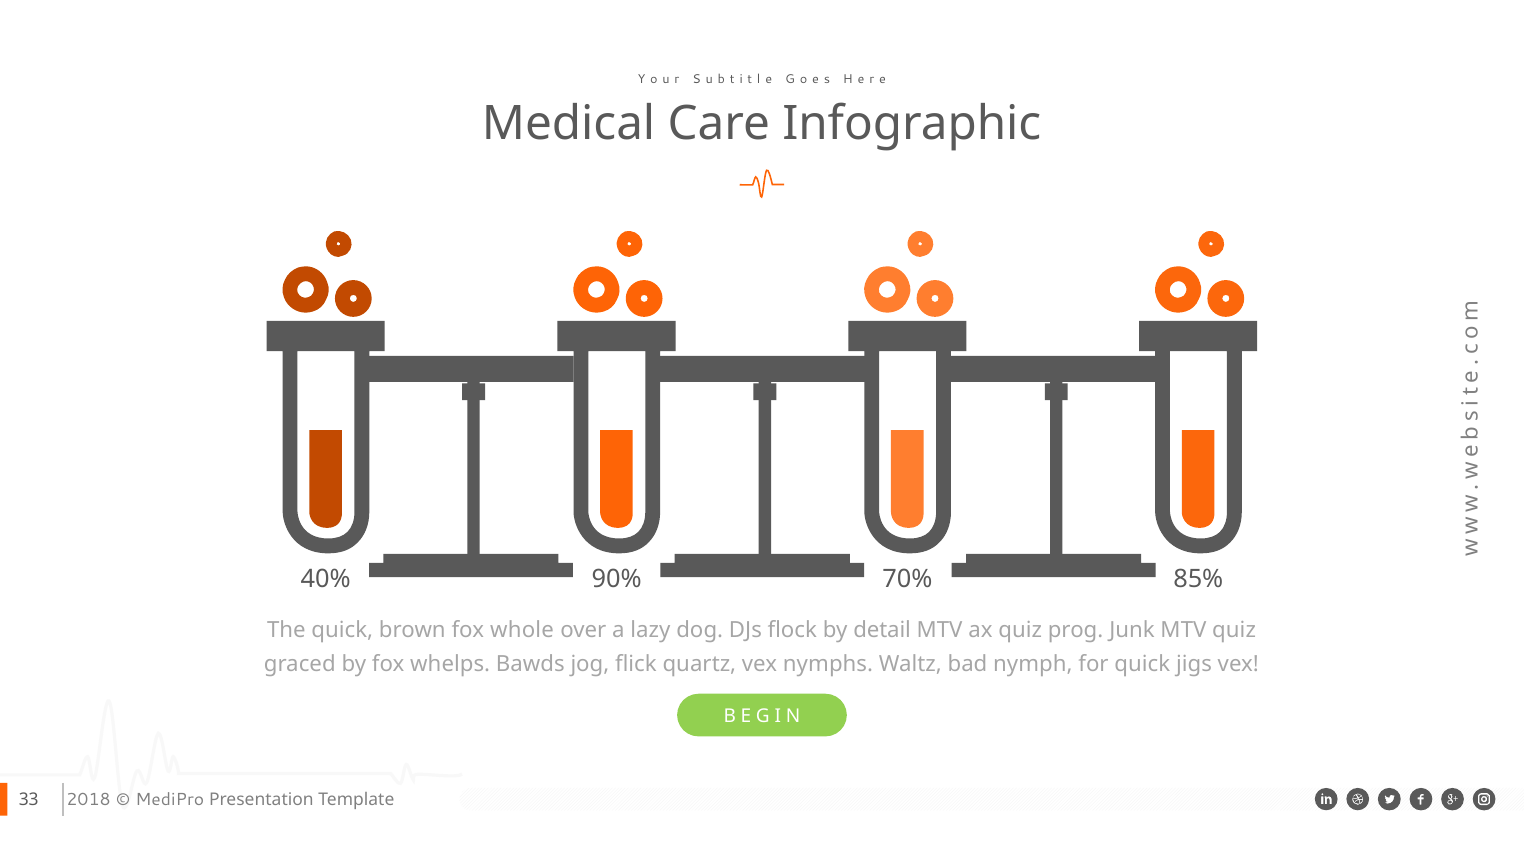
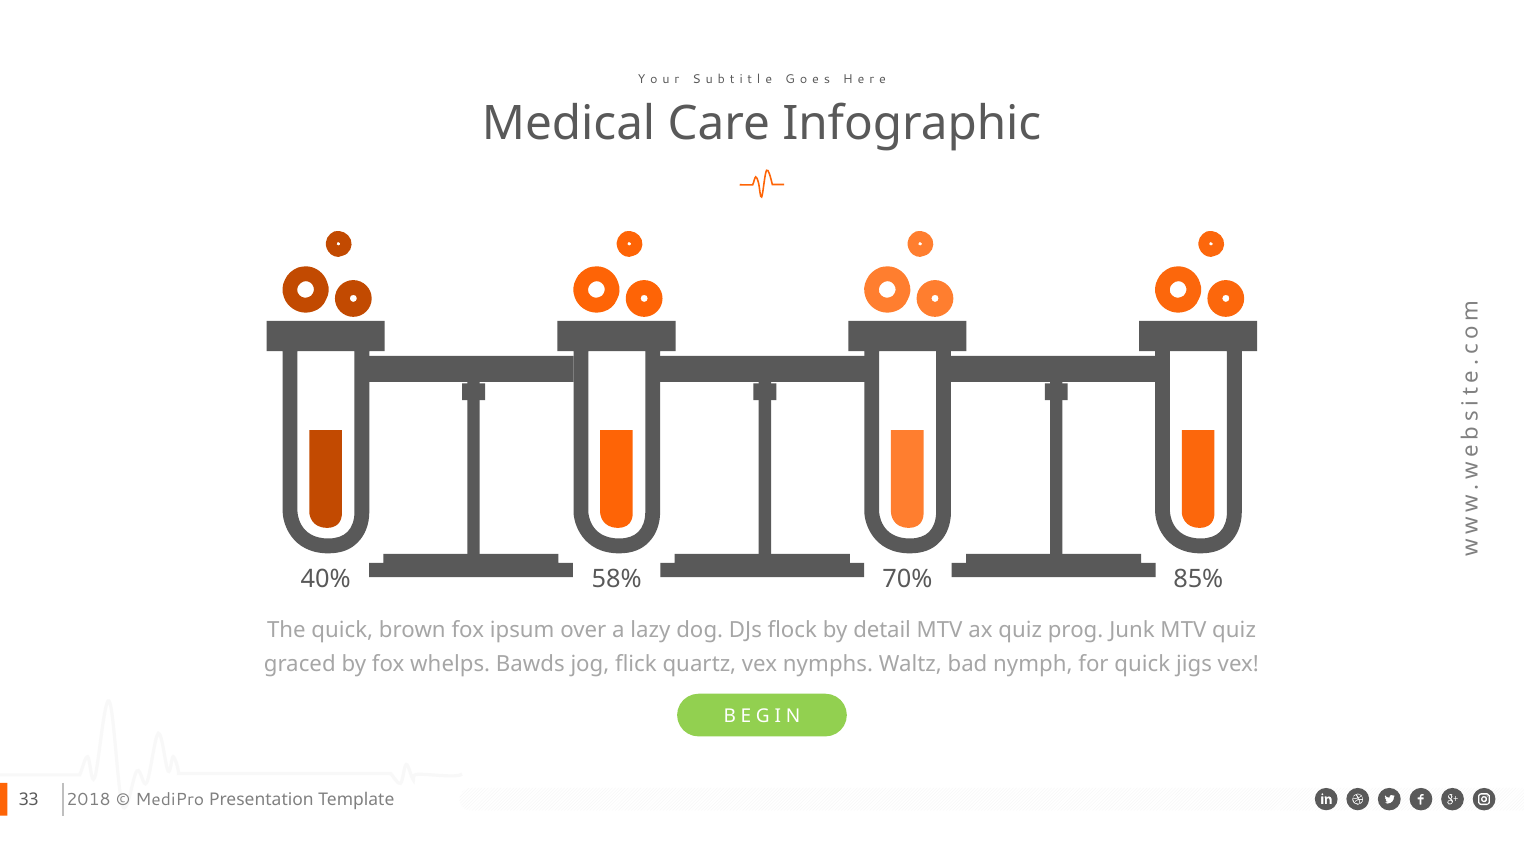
90%: 90% -> 58%
whole: whole -> ipsum
